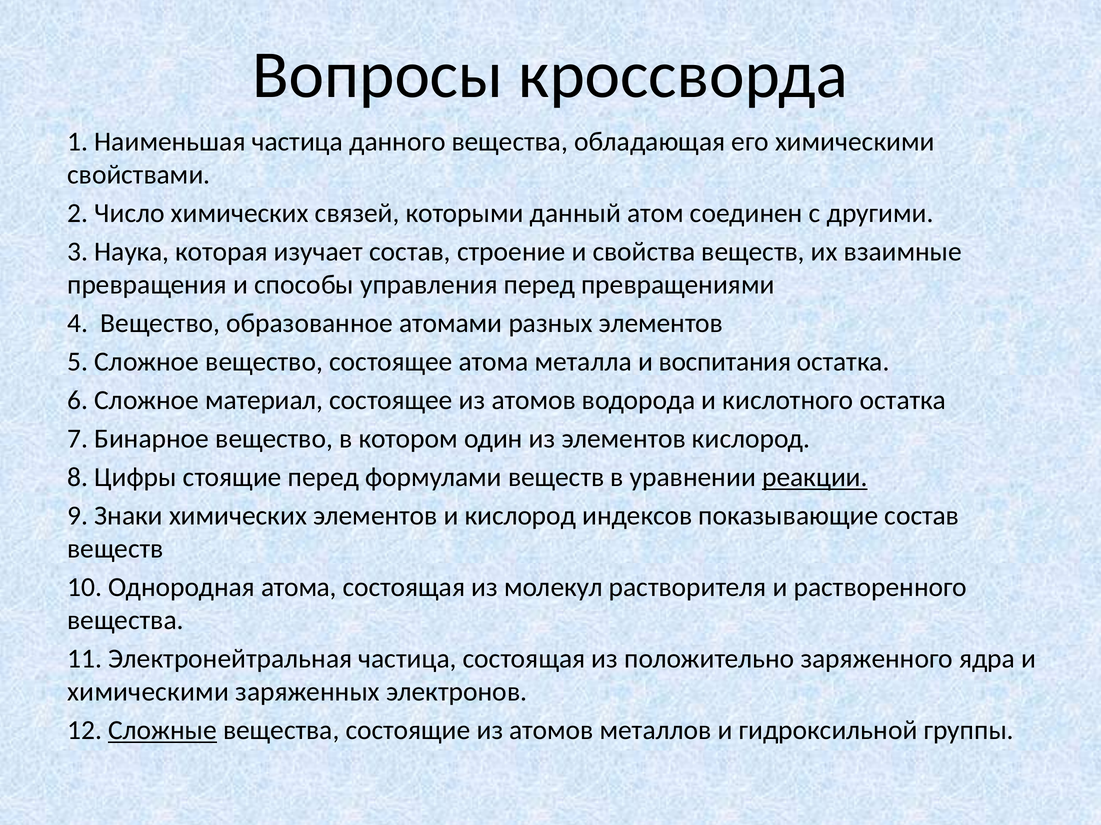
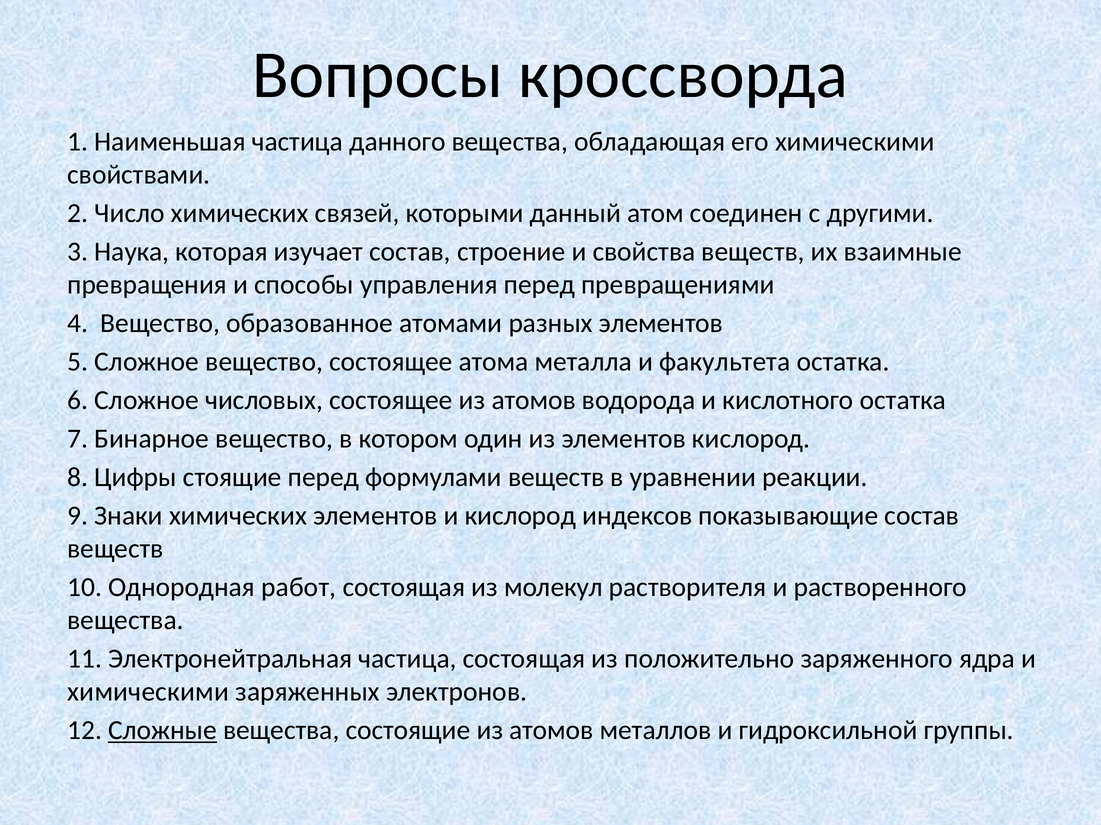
воспитания: воспитания -> факультета
материал: материал -> числовых
реакции underline: present -> none
Однородная атома: атома -> работ
